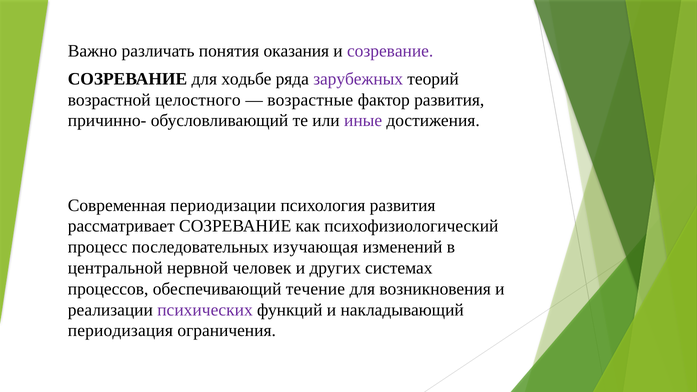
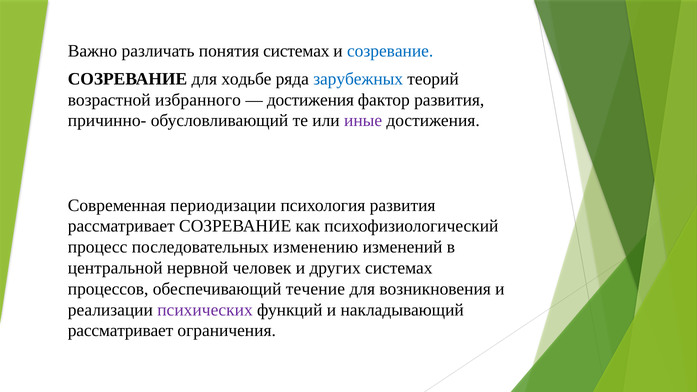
понятия оказания: оказания -> системах
созревание at (390, 51) colour: purple -> blue
зарубежных colour: purple -> blue
целостного: целостного -> избранного
возрастные at (310, 100): возрастные -> достижения
изучающая: изучающая -> изменению
периодизация at (120, 331): периодизация -> рассматривает
